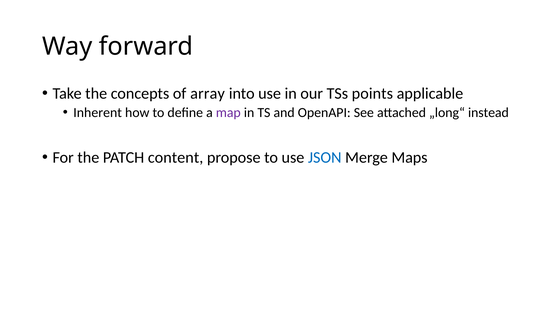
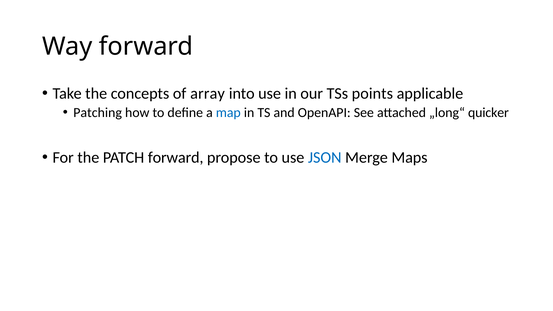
Inherent: Inherent -> Patching
map colour: purple -> blue
instead: instead -> quicker
PATCH content: content -> forward
